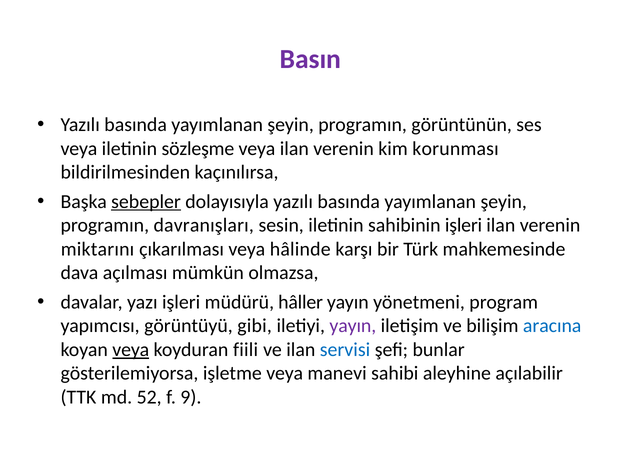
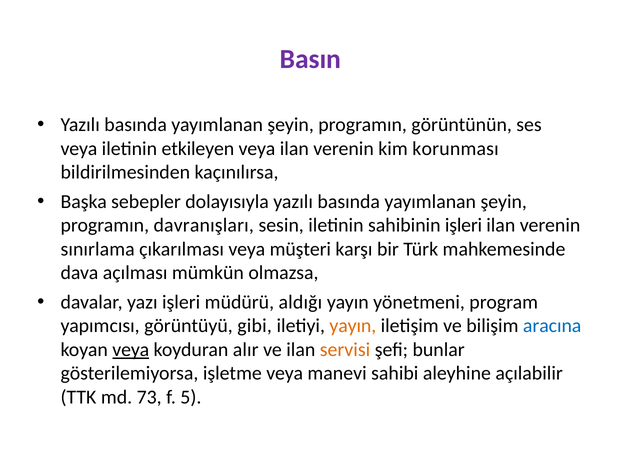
sözleşme: sözleşme -> etkileyen
sebepler underline: present -> none
miktarını: miktarını -> sınırlama
hâlinde: hâlinde -> müşteri
hâller: hâller -> aldığı
yayın at (353, 326) colour: purple -> orange
fiili: fiili -> alır
servisi colour: blue -> orange
52: 52 -> 73
9: 9 -> 5
